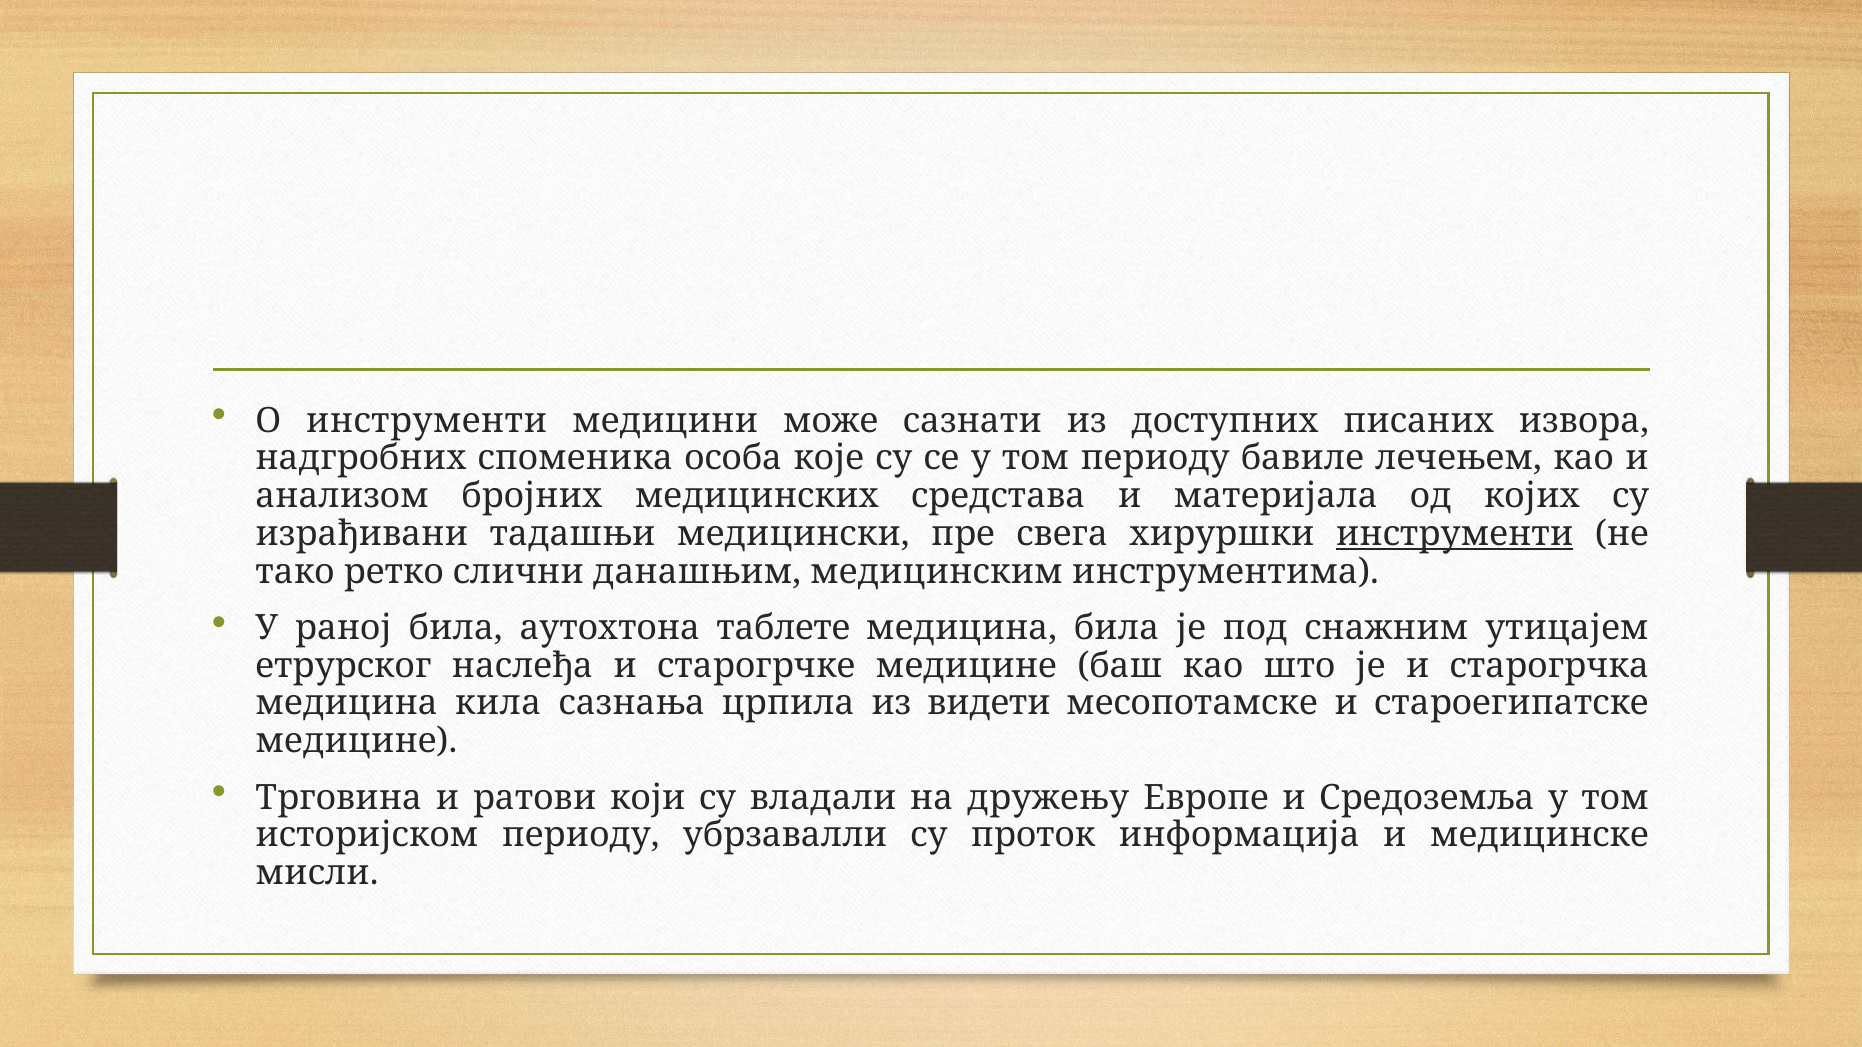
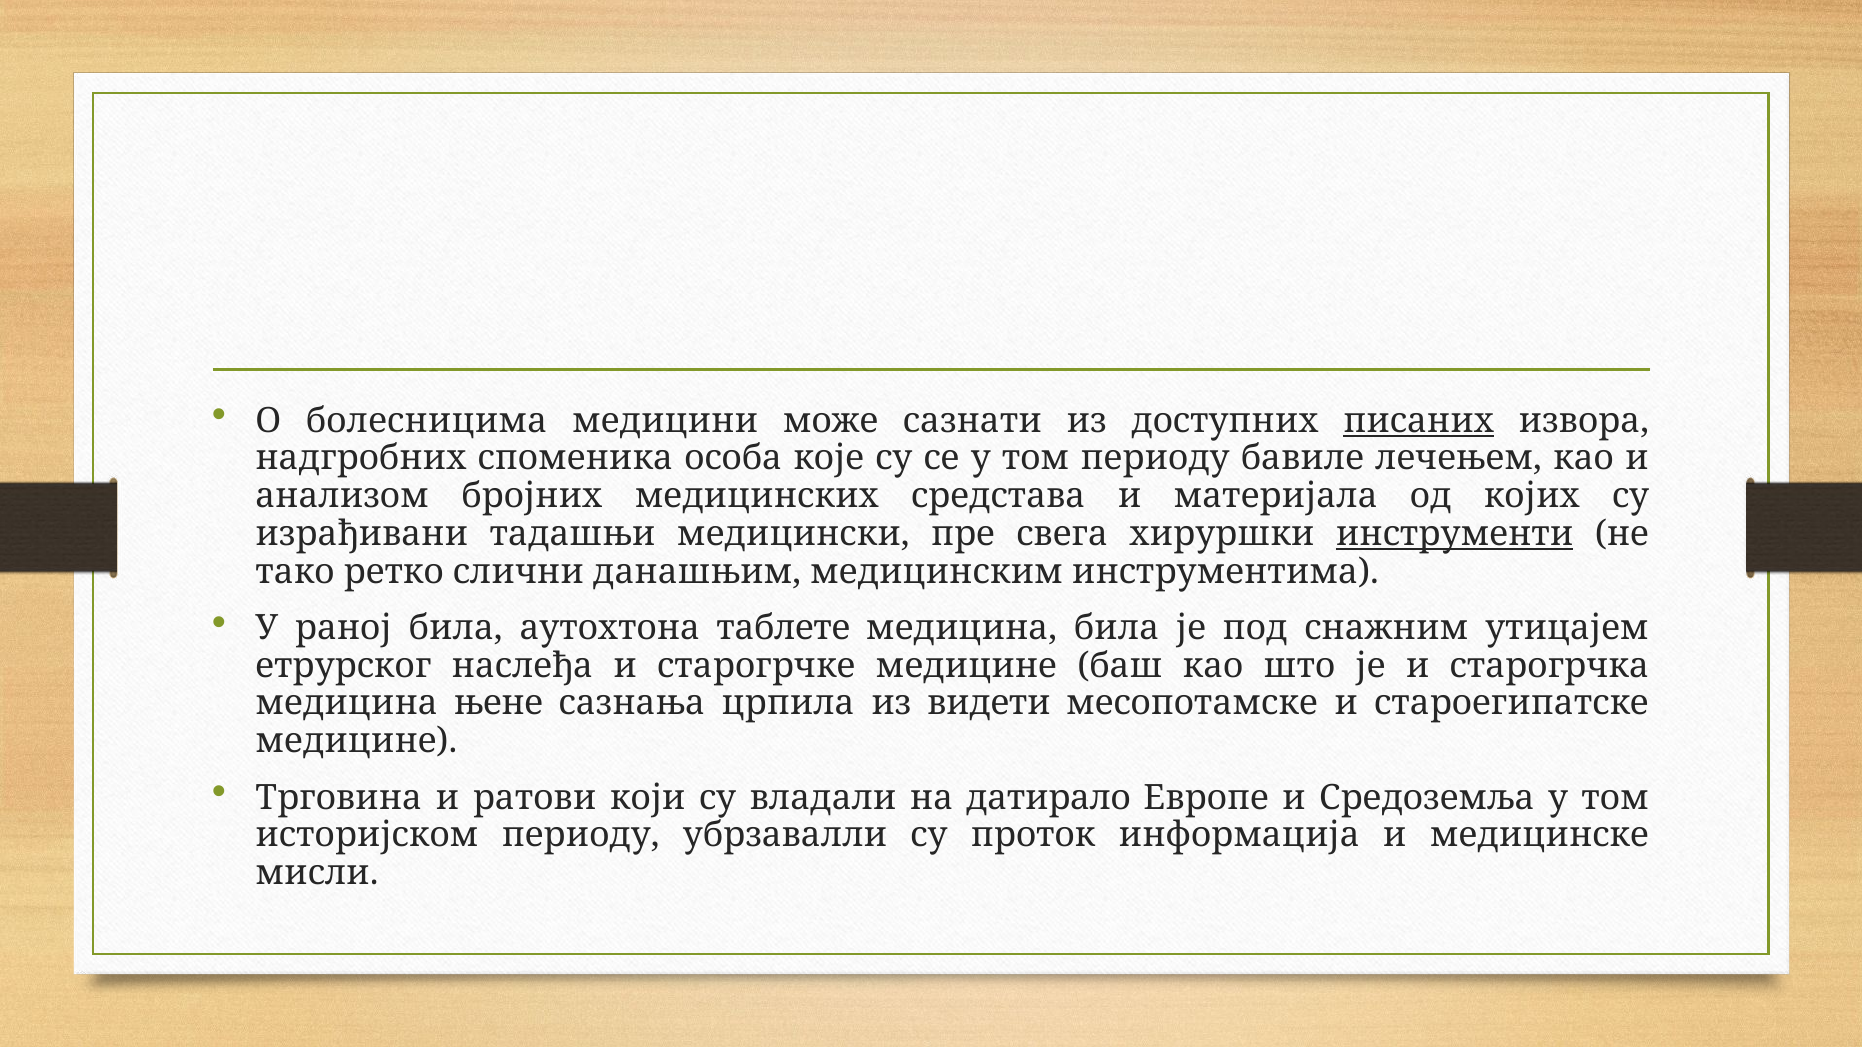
О инструменти: инструменти -> болесницима
писаних underline: none -> present
кила: кила -> њене
дружењу: дружењу -> датирало
